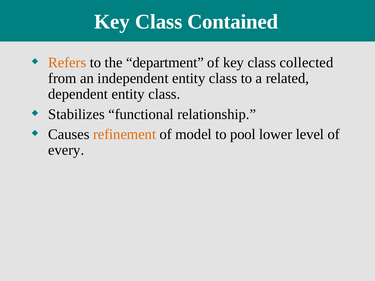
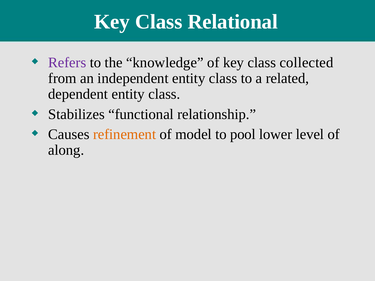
Contained: Contained -> Relational
Refers colour: orange -> purple
department: department -> knowledge
every: every -> along
